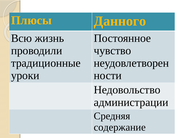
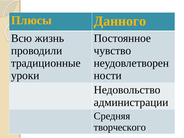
содержание: содержание -> творческого
